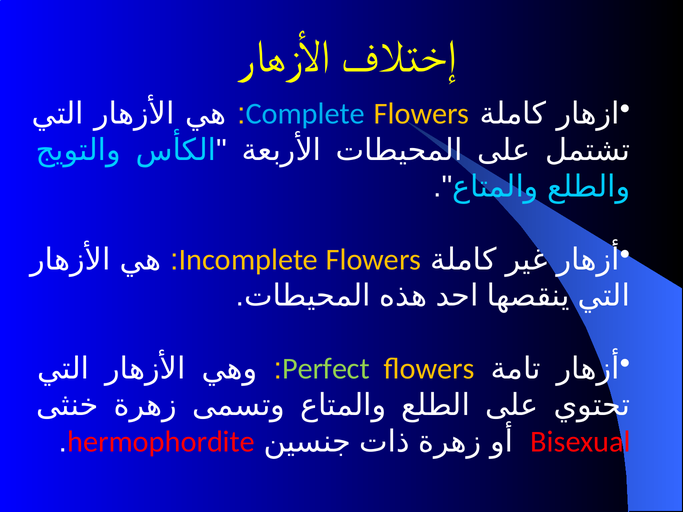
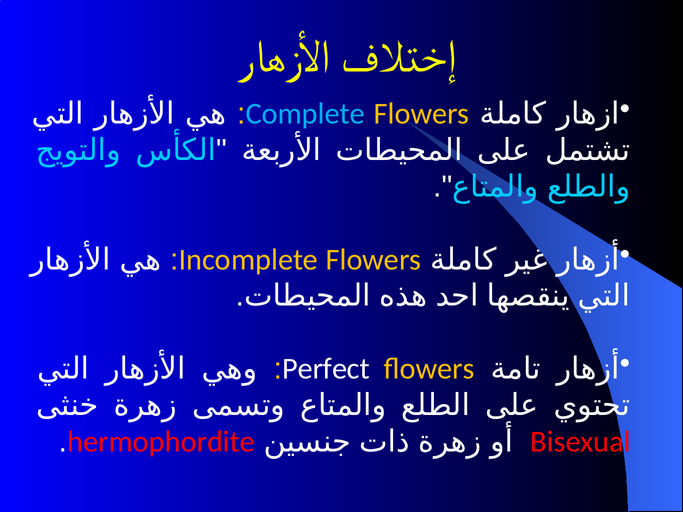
Perfect colour: light green -> white
